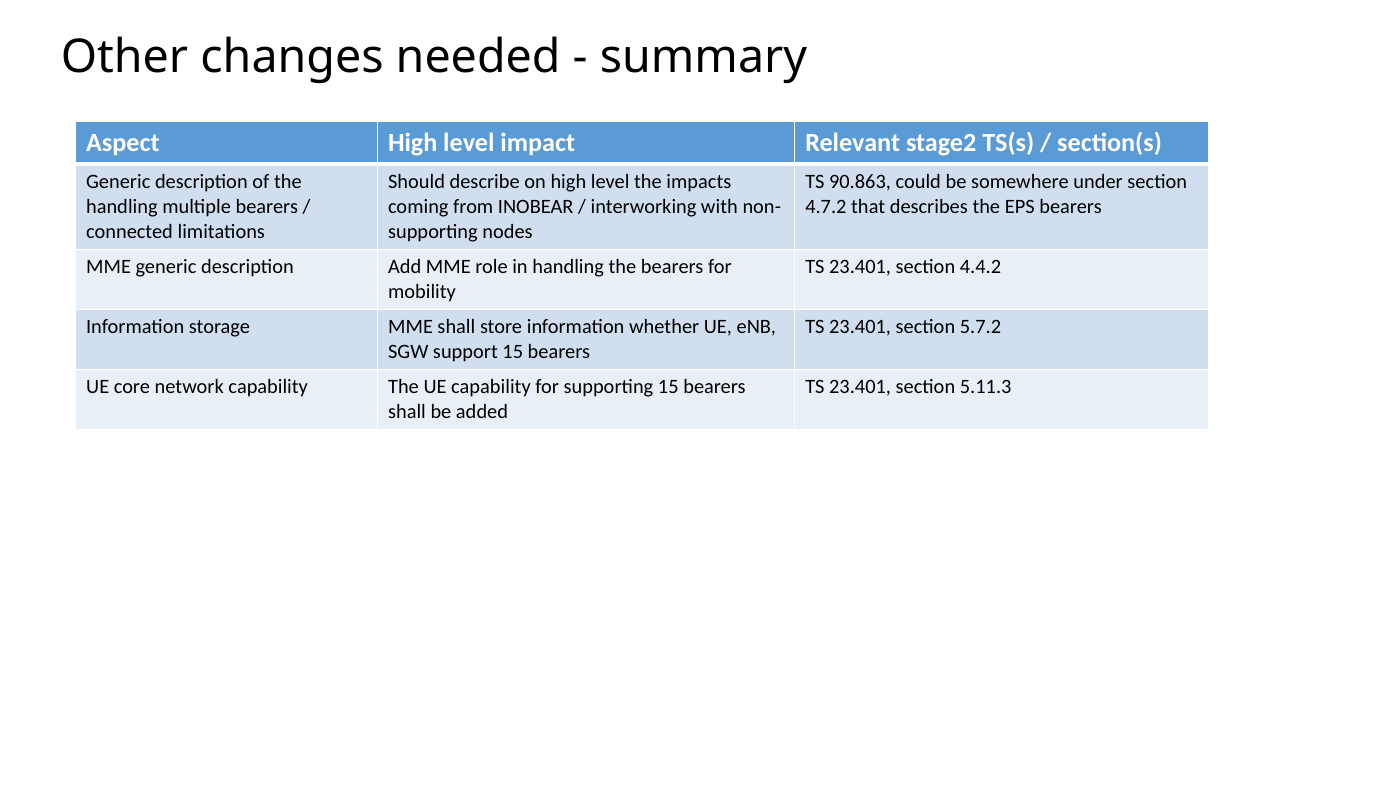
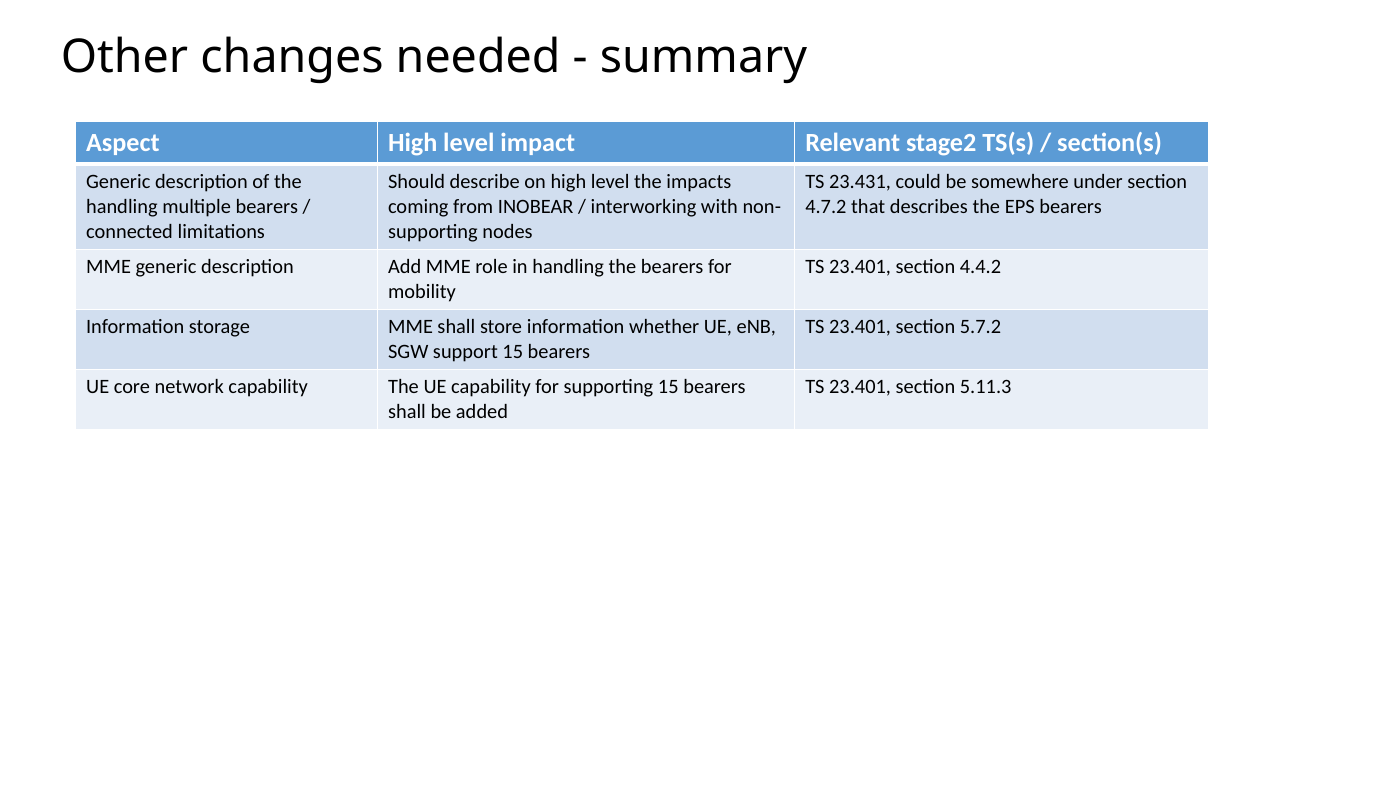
90.863: 90.863 -> 23.431
